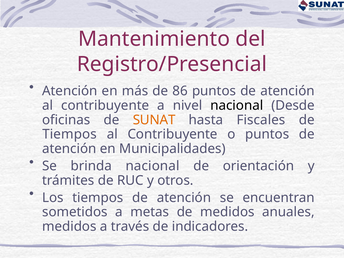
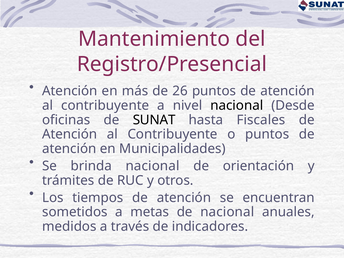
86: 86 -> 26
SUNAT colour: orange -> black
Tiempos at (70, 134): Tiempos -> Atención
de medidos: medidos -> nacional
